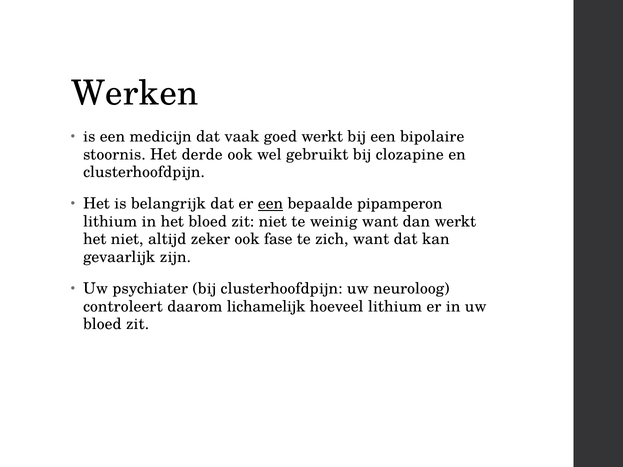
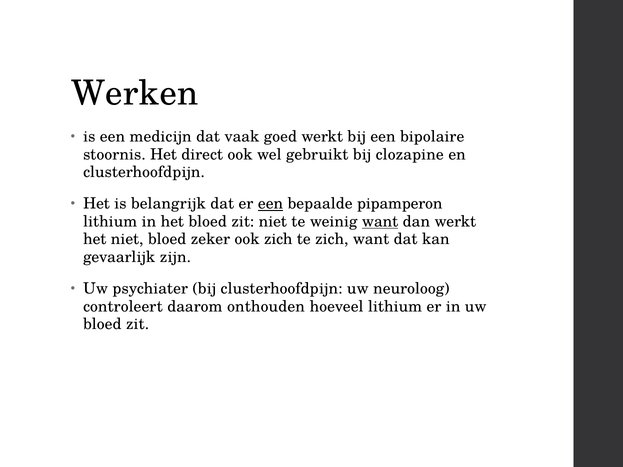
derde: derde -> direct
want at (380, 222) underline: none -> present
niet altijd: altijd -> bloed
ook fase: fase -> zich
lichamelijk: lichamelijk -> onthouden
